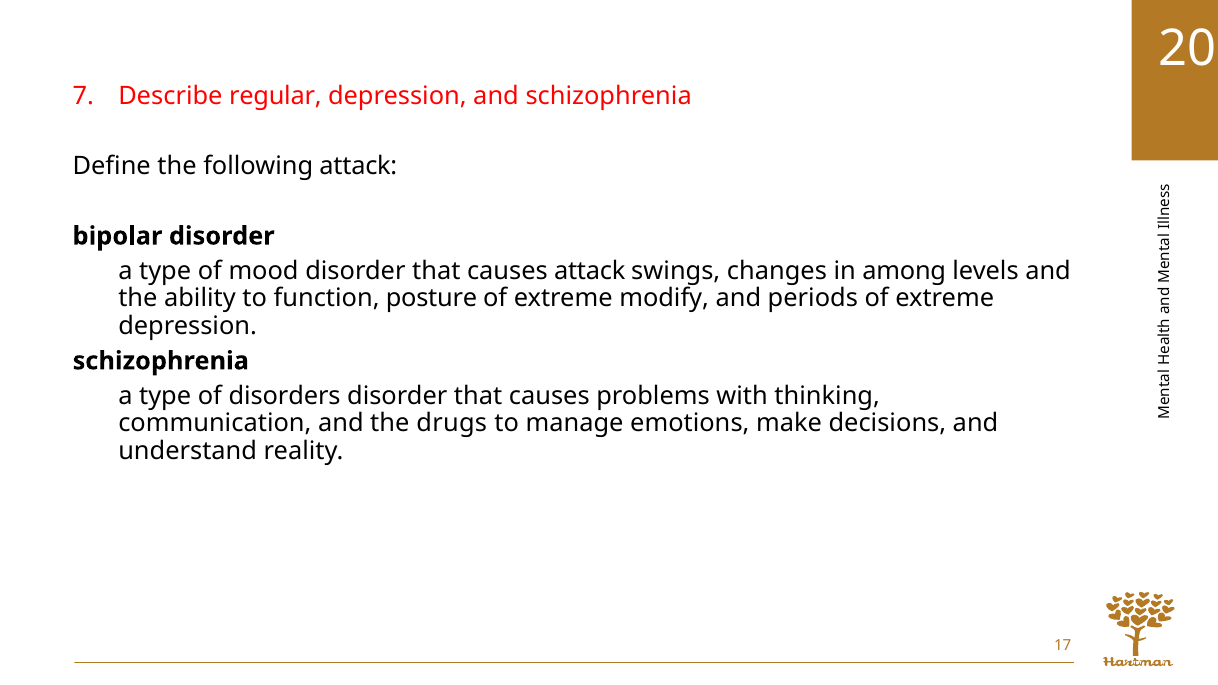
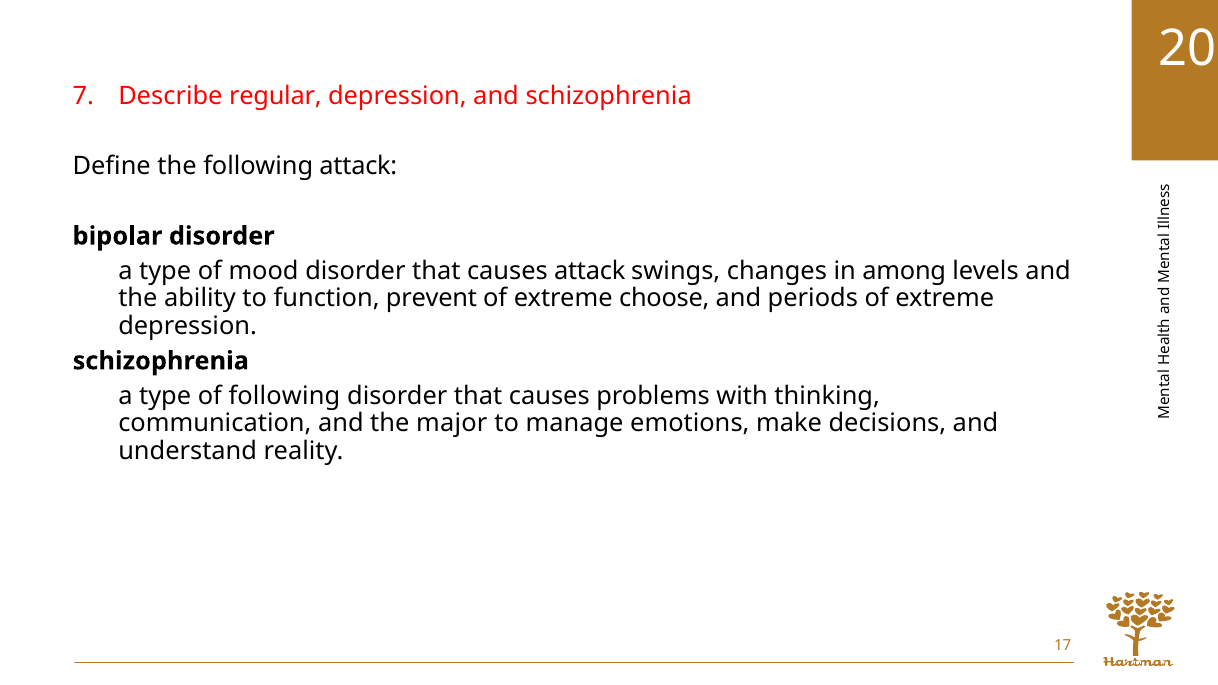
posture: posture -> prevent
modify: modify -> choose
of disorders: disorders -> following
drugs: drugs -> major
